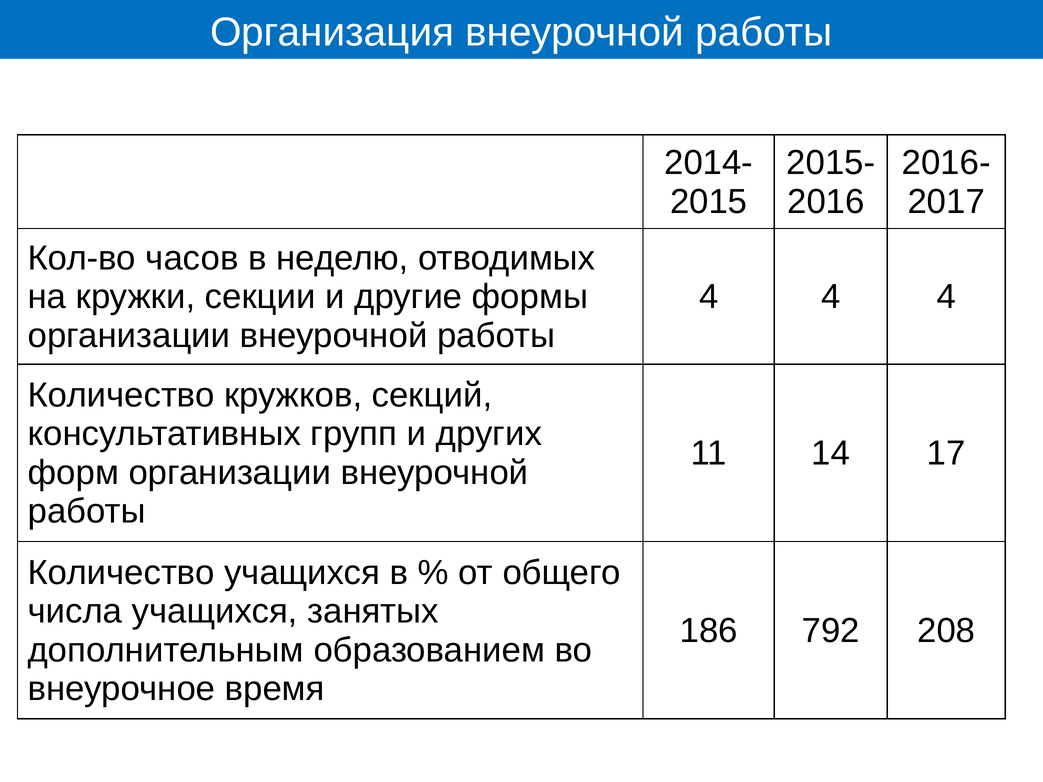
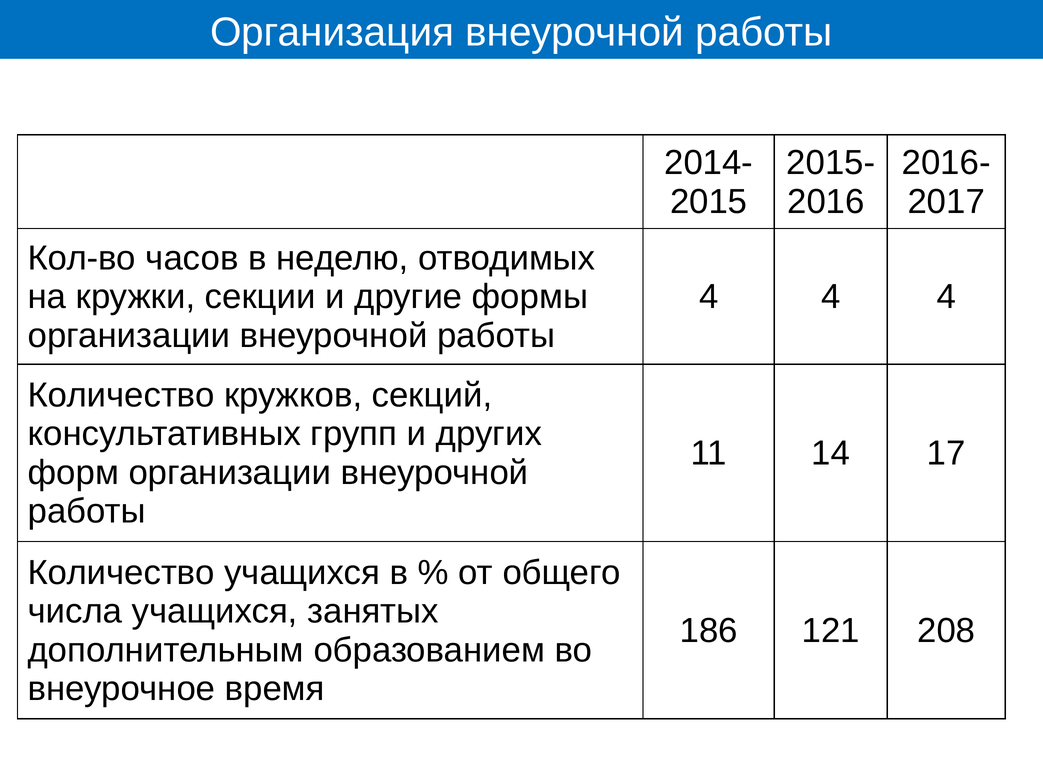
792: 792 -> 121
